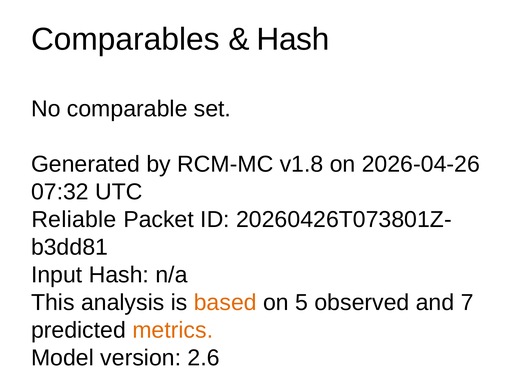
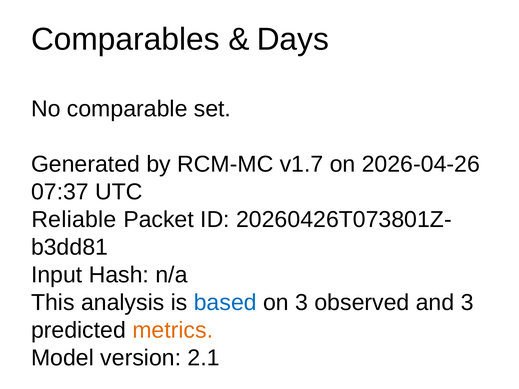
Hash at (293, 39): Hash -> Days
v1.8: v1.8 -> v1.7
07:32: 07:32 -> 07:37
based colour: orange -> blue
on 5: 5 -> 3
and 7: 7 -> 3
2.6: 2.6 -> 2.1
